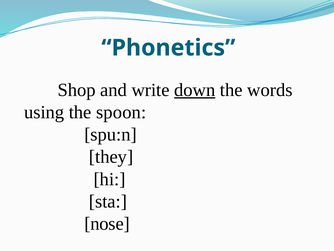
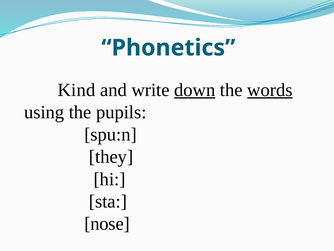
Shop: Shop -> Kind
words underline: none -> present
spoon: spoon -> pupils
